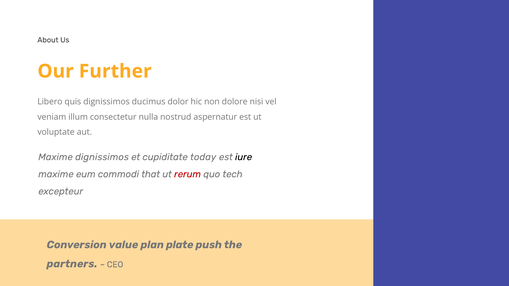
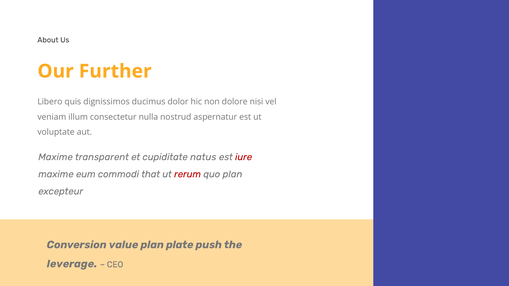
Maxime dignissimos: dignissimos -> transparent
today: today -> natus
iure colour: black -> red
quo tech: tech -> plan
partners: partners -> leverage
